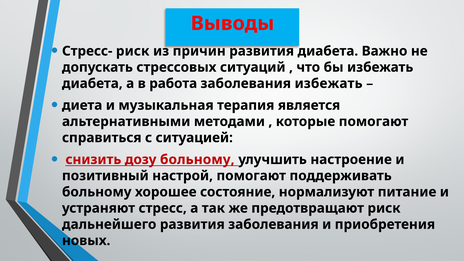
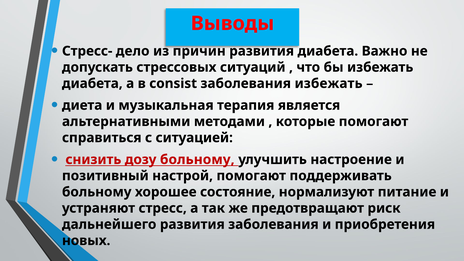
Стресс- риск: риск -> дело
работа: работа -> consist
